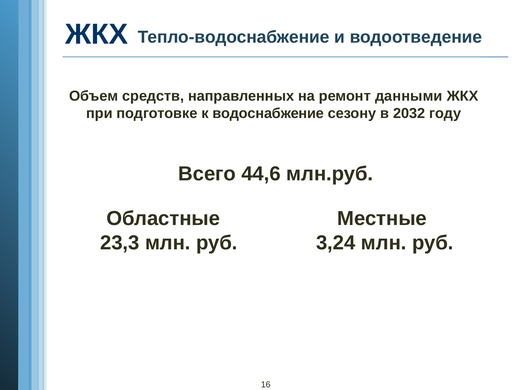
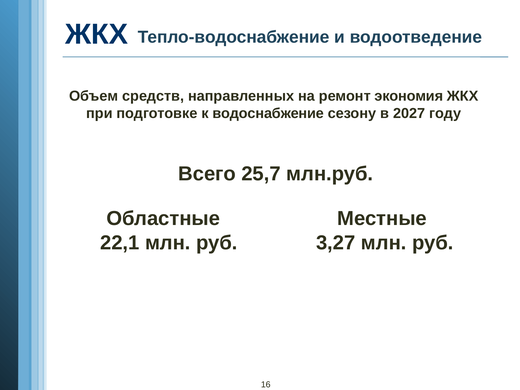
данными: данными -> экономия
2032: 2032 -> 2027
44,6: 44,6 -> 25,7
23,3: 23,3 -> 22,1
3,24: 3,24 -> 3,27
